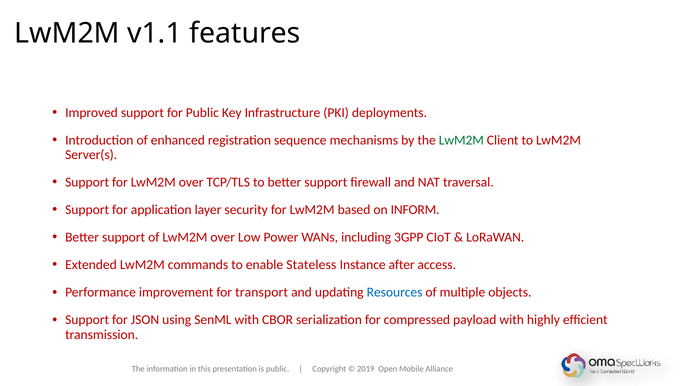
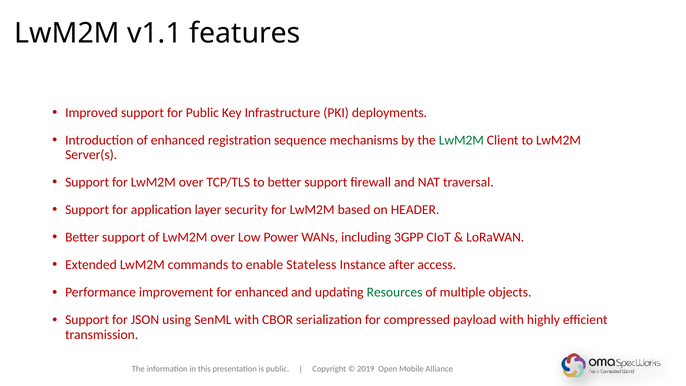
INFORM: INFORM -> HEADER
for transport: transport -> enhanced
Resources colour: blue -> green
